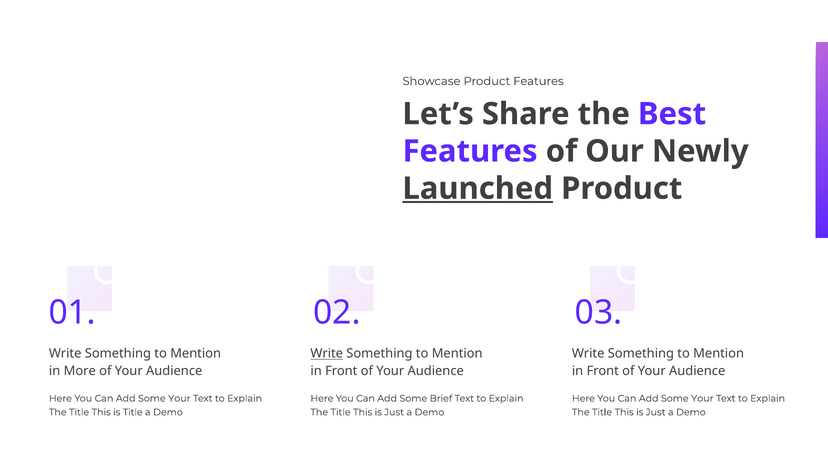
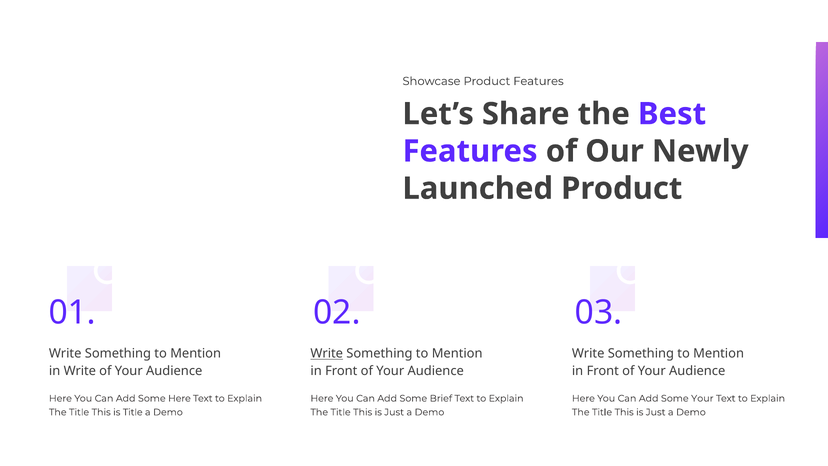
Launched underline: present -> none
in More: More -> Write
Your at (179, 398): Your -> Here
